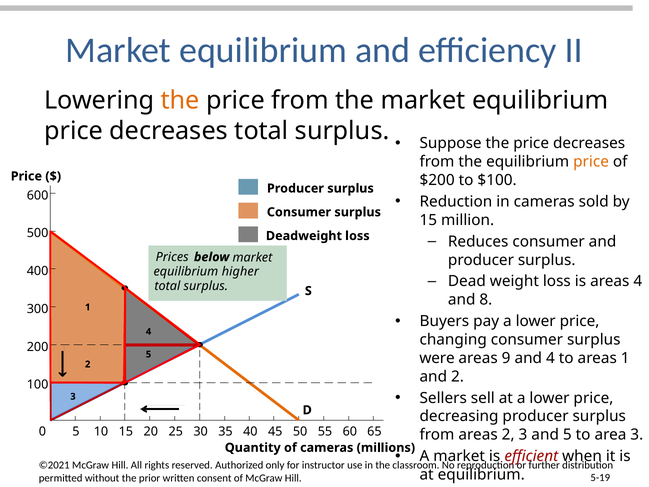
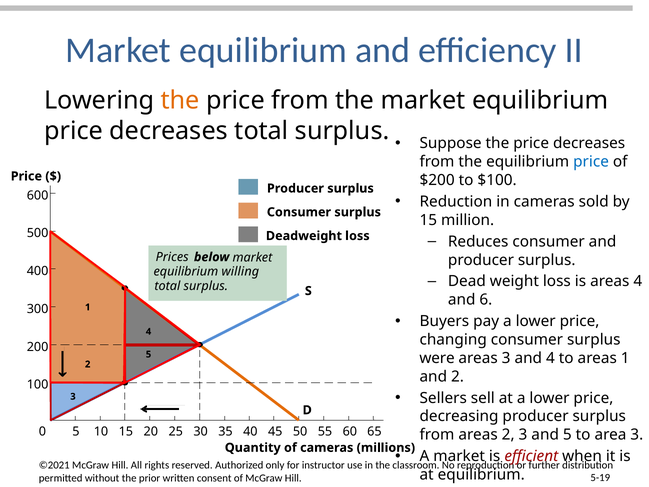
price at (591, 162) colour: orange -> blue
higher: higher -> willing
8: 8 -> 6
areas 9: 9 -> 3
